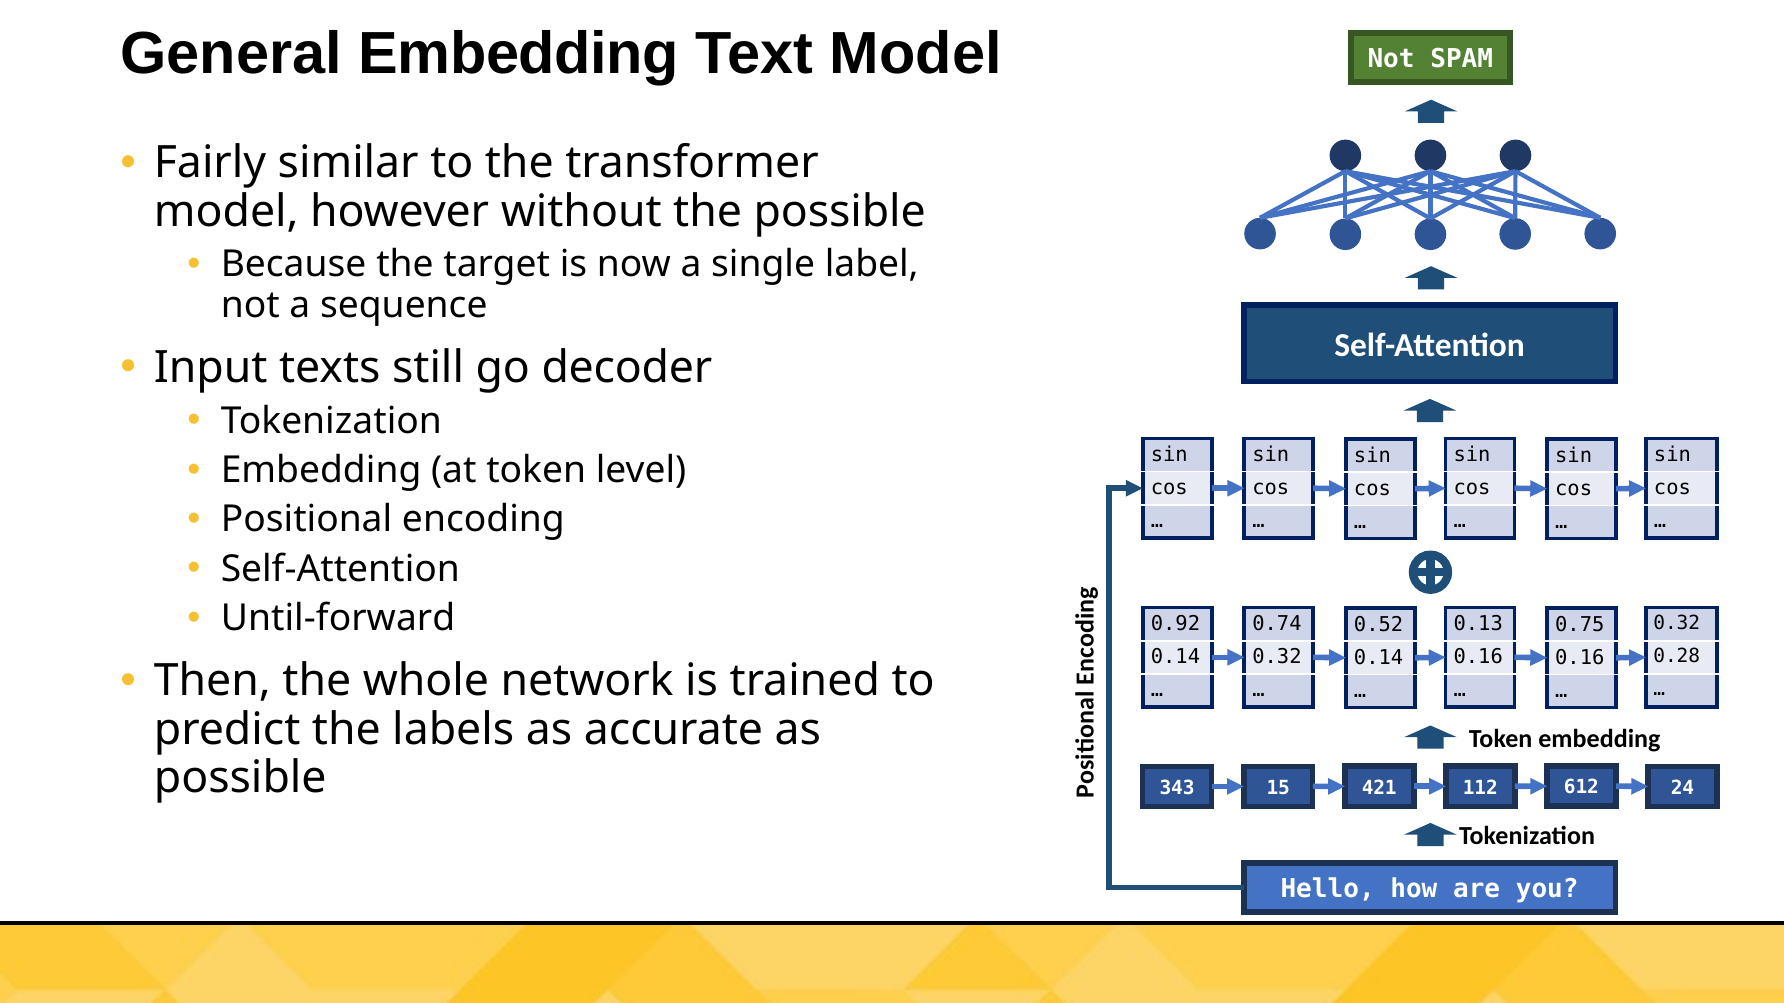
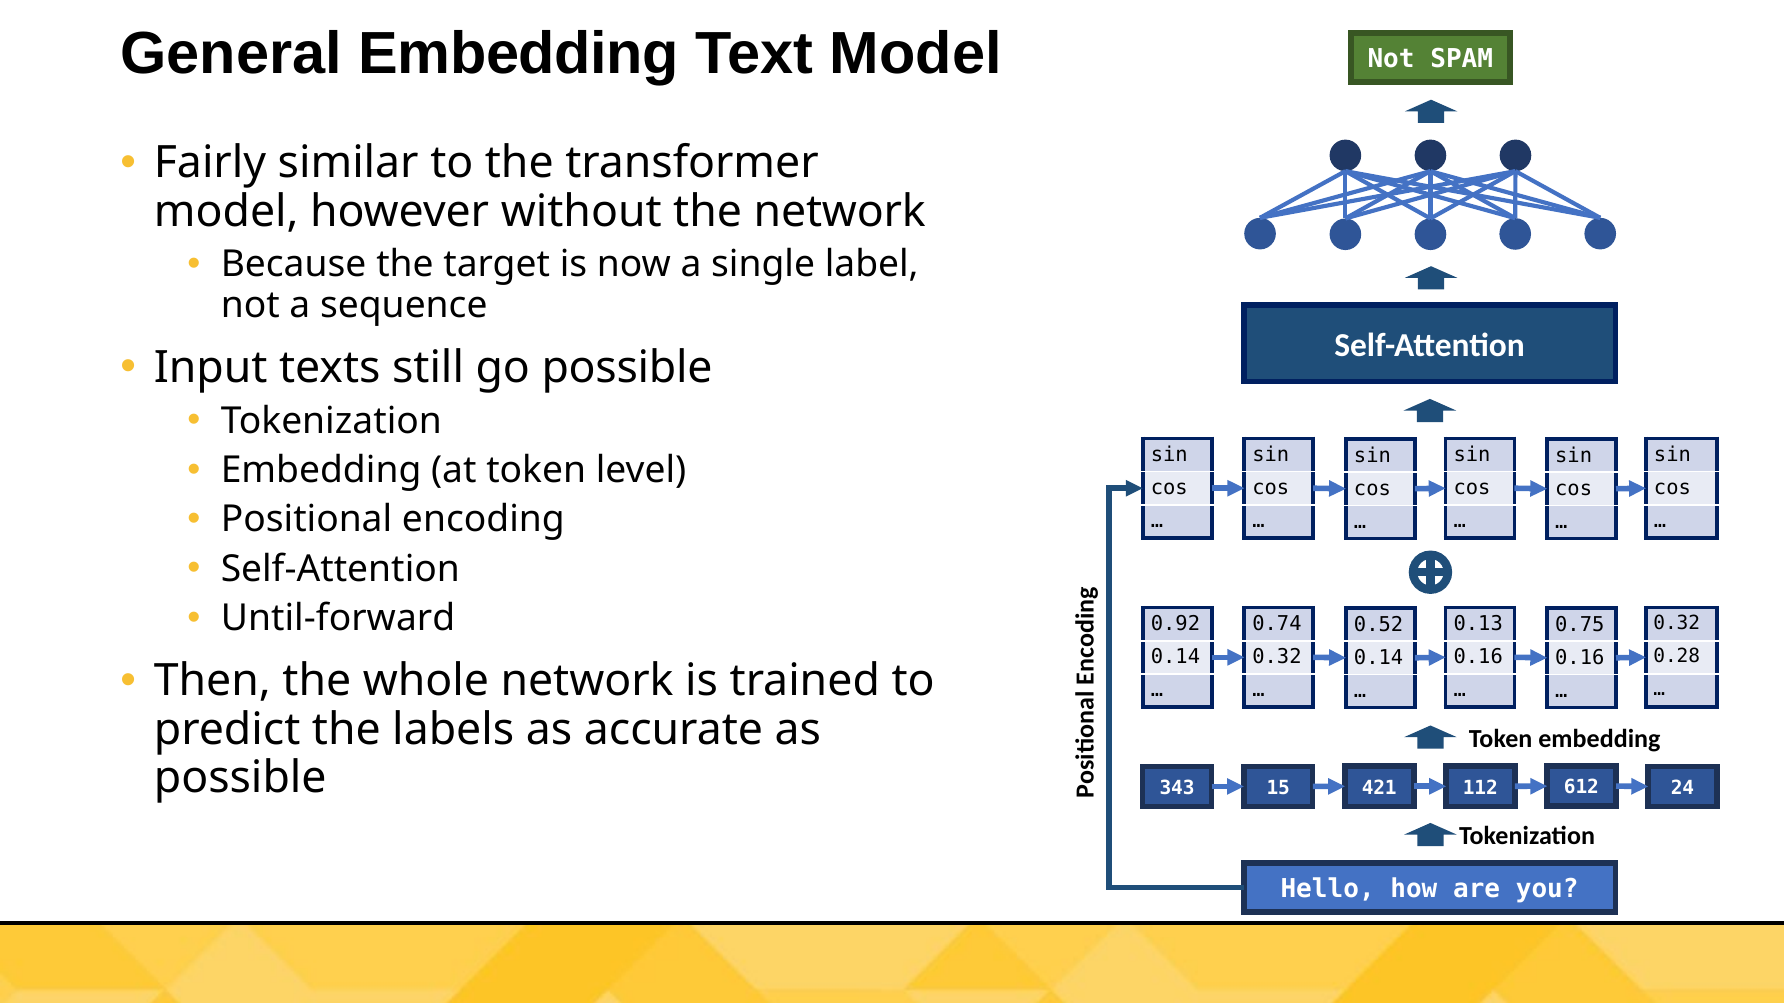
the possible: possible -> network
go decoder: decoder -> possible
